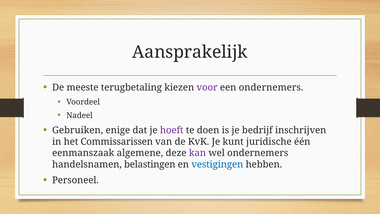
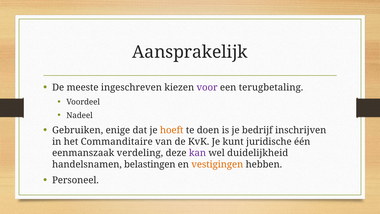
terugbetaling: terugbetaling -> ingeschreven
een ondernemers: ondernemers -> terugbetaling
hoeft colour: purple -> orange
Commissarissen: Commissarissen -> Commanditaire
algemene: algemene -> verdeling
wel ondernemers: ondernemers -> duidelijkheid
vestigingen colour: blue -> orange
